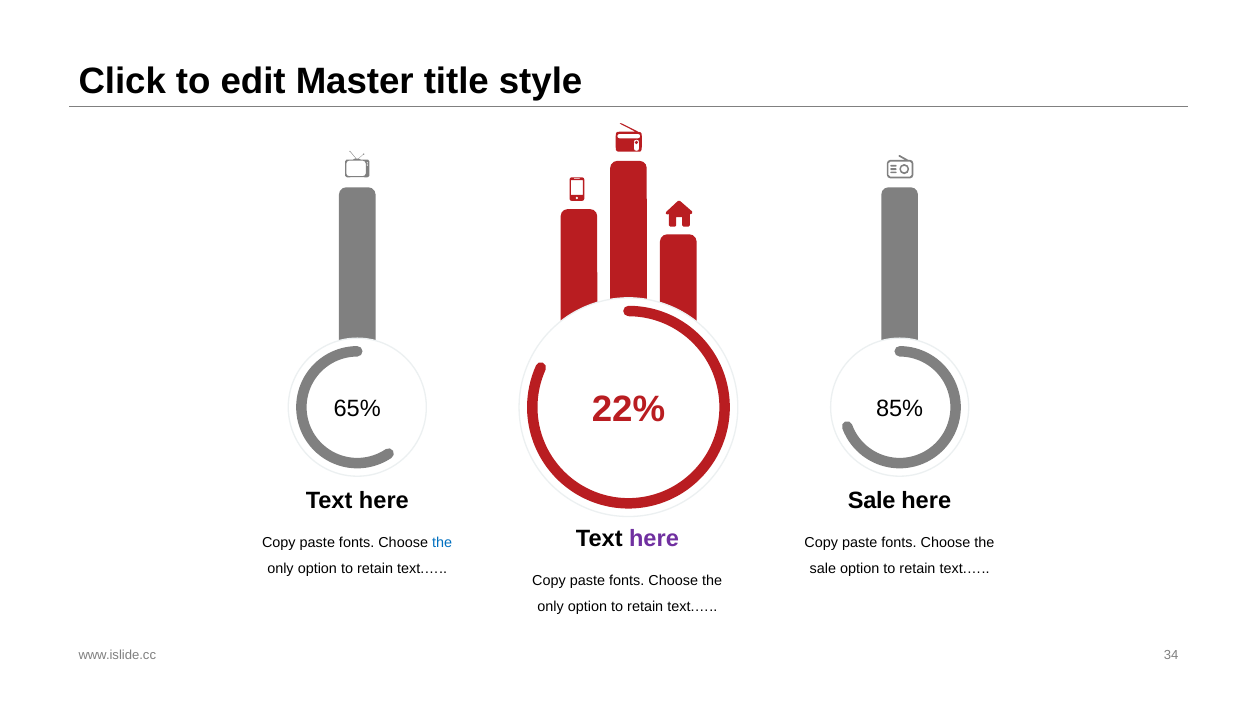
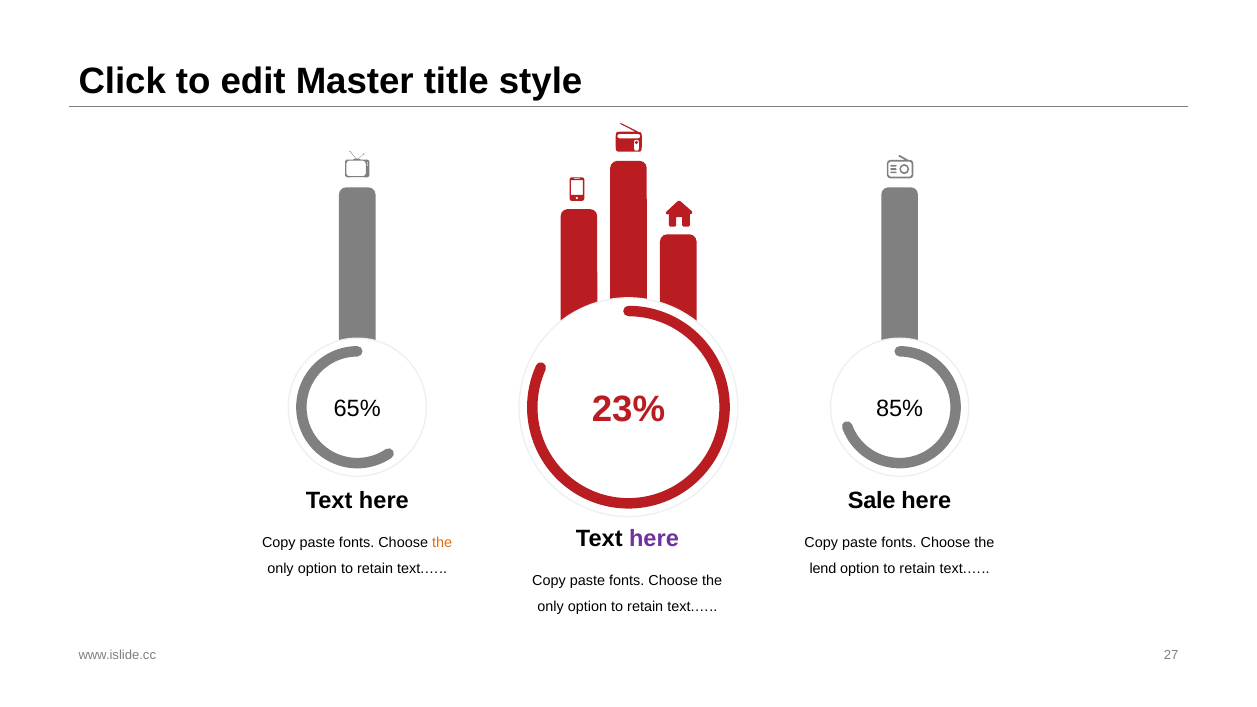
22%: 22% -> 23%
the at (442, 543) colour: blue -> orange
sale at (823, 569): sale -> lend
34: 34 -> 27
